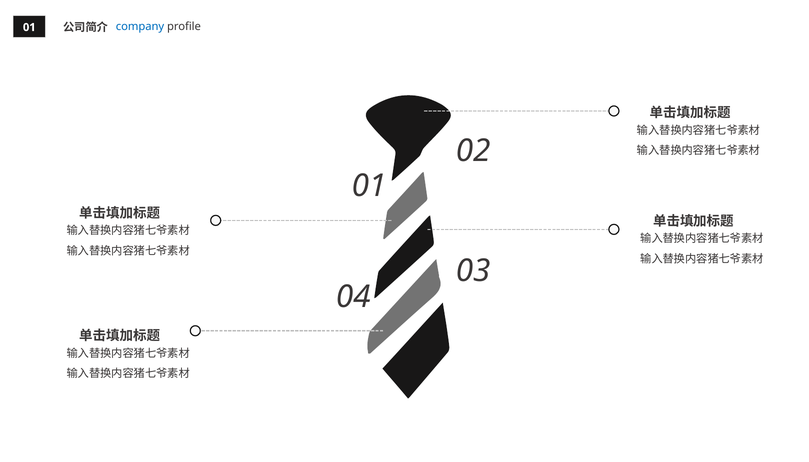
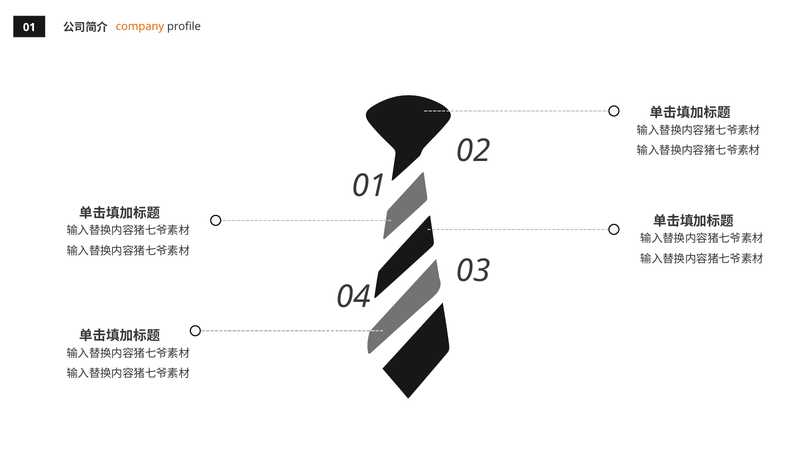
company colour: blue -> orange
